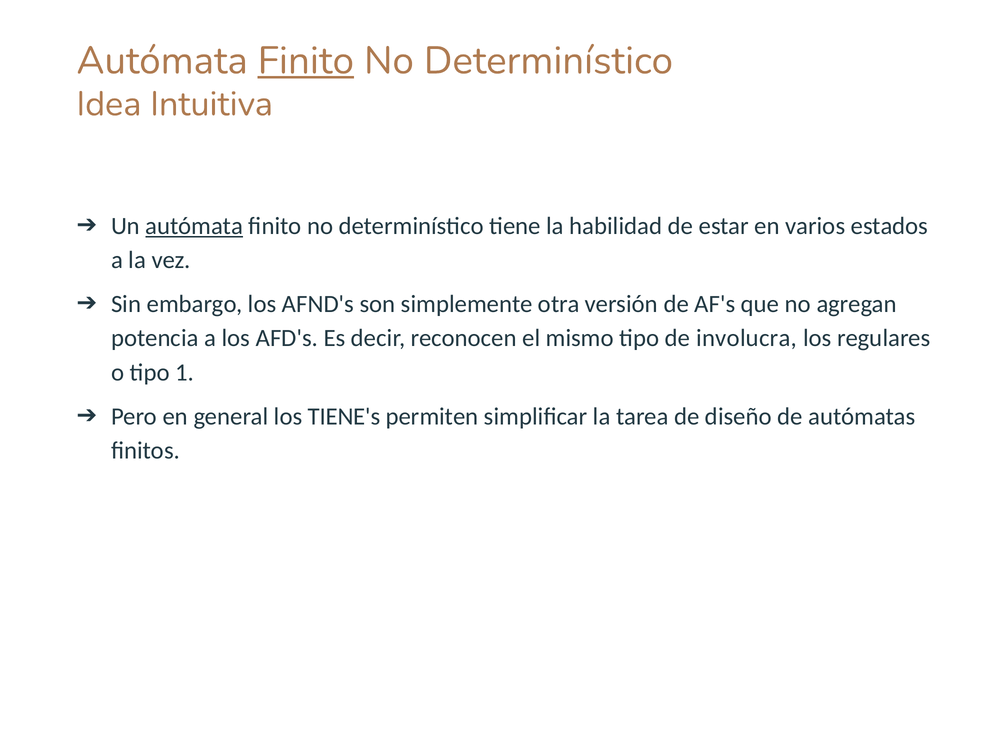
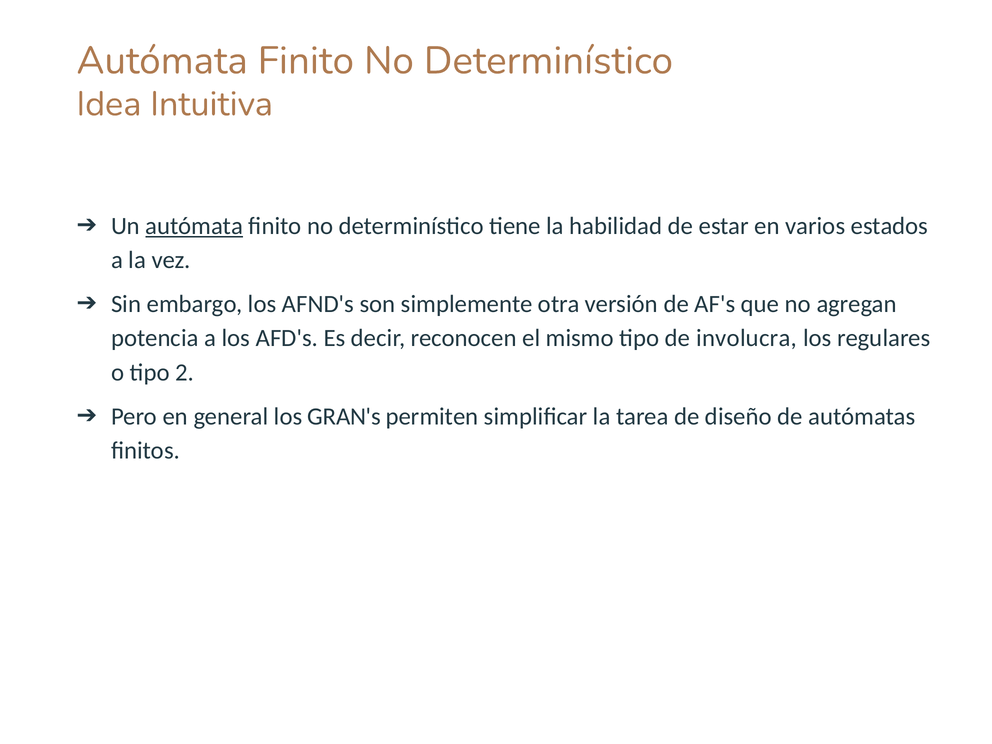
Finito at (306, 61) underline: present -> none
1: 1 -> 2
TIENE's: TIENE's -> GRAN's
